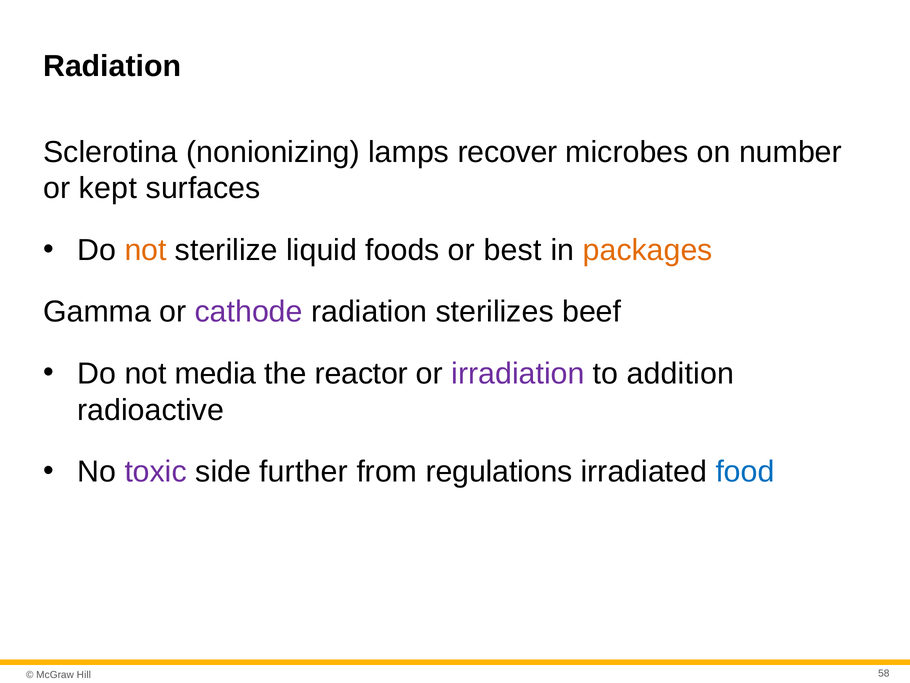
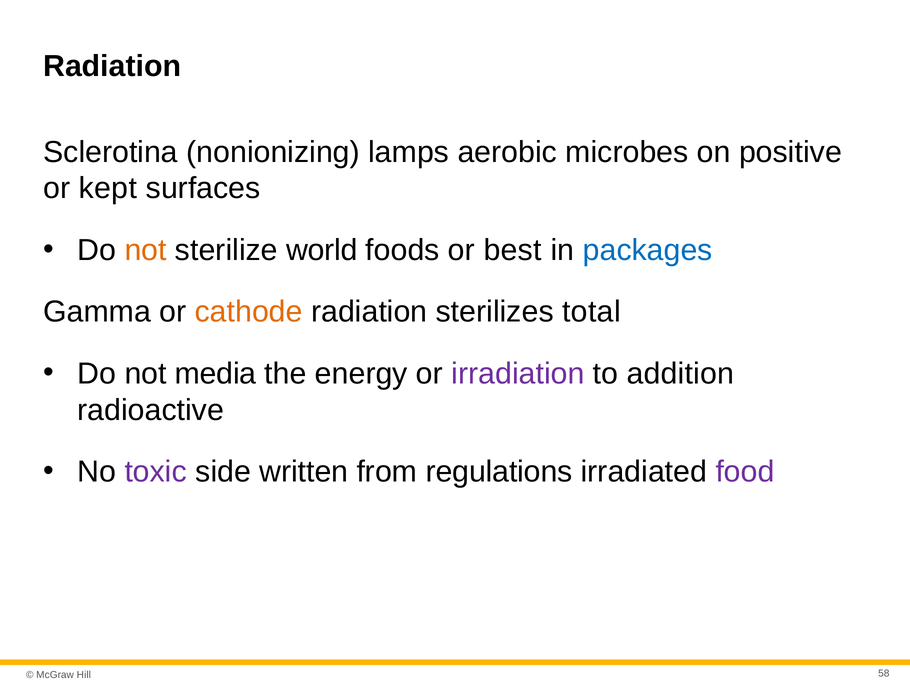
recover: recover -> aerobic
number: number -> positive
liquid: liquid -> world
packages colour: orange -> blue
cathode colour: purple -> orange
beef: beef -> total
reactor: reactor -> energy
further: further -> written
food colour: blue -> purple
